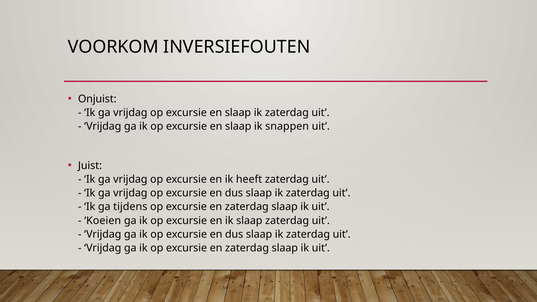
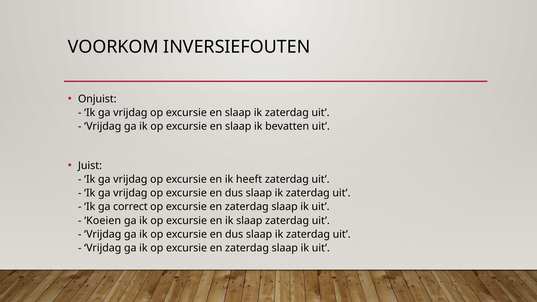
snappen: snappen -> bevatten
tijdens: tijdens -> correct
